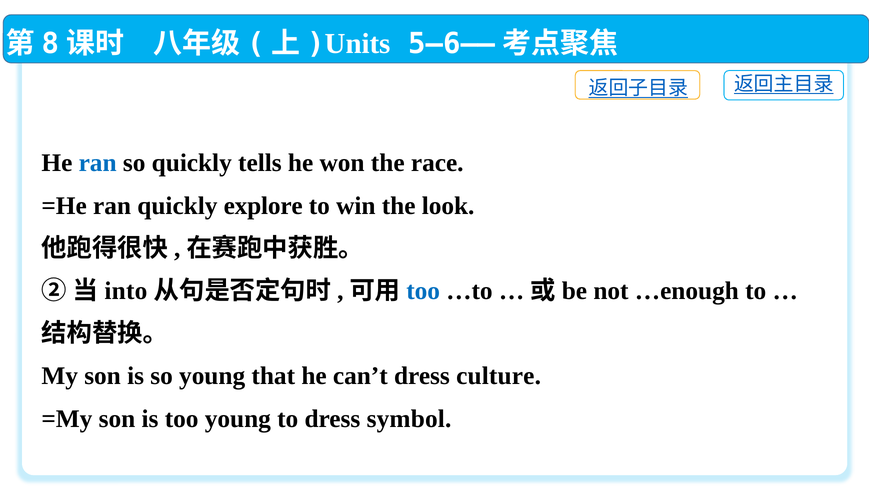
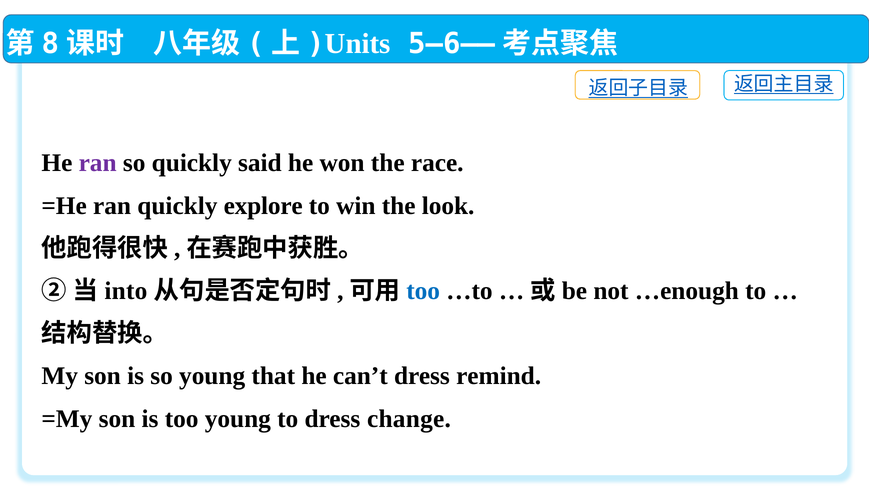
ran at (98, 163) colour: blue -> purple
tells: tells -> said
culture: culture -> remind
symbol: symbol -> change
